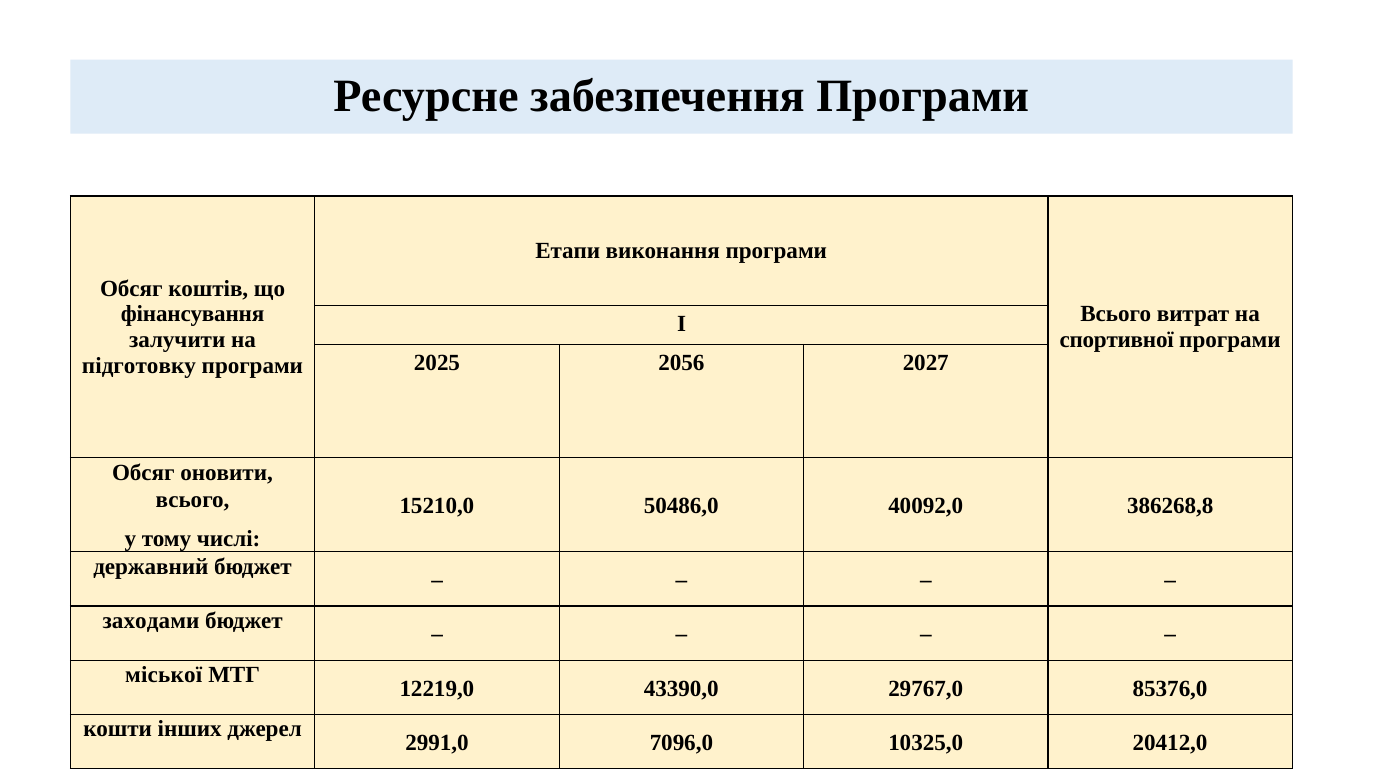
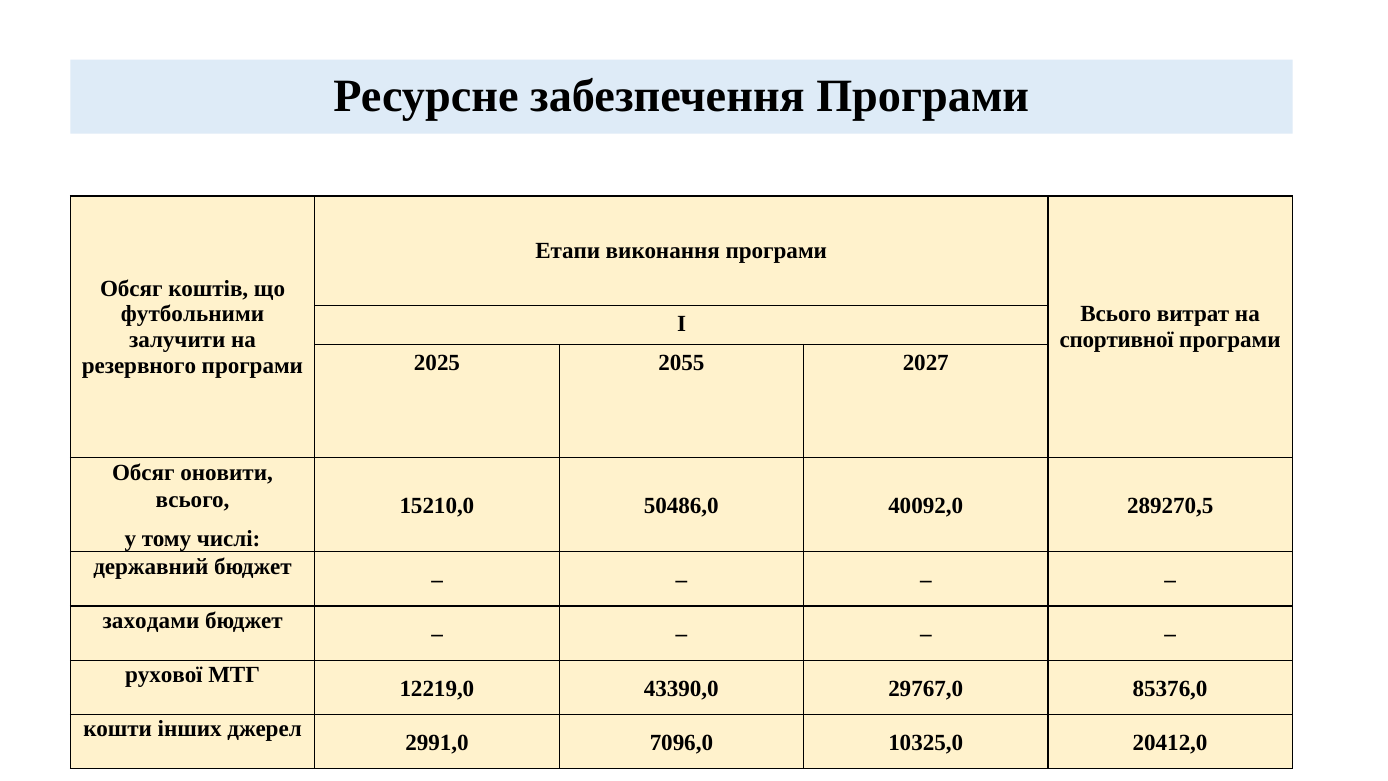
фінансування: фінансування -> футбольними
2056: 2056 -> 2055
підготовку: підготовку -> резервного
386268,8: 386268,8 -> 289270,5
міської: міської -> рухової
